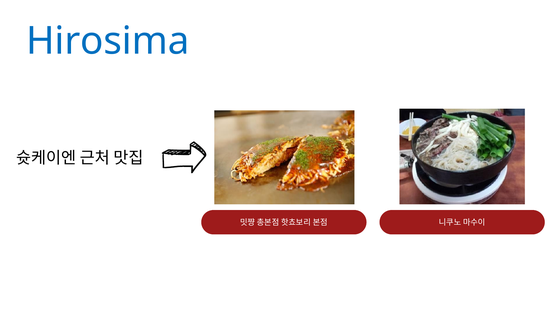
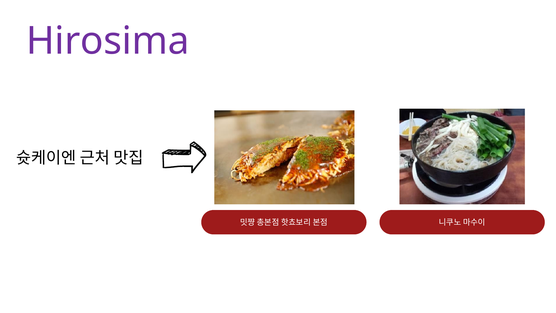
Hirosima colour: blue -> purple
